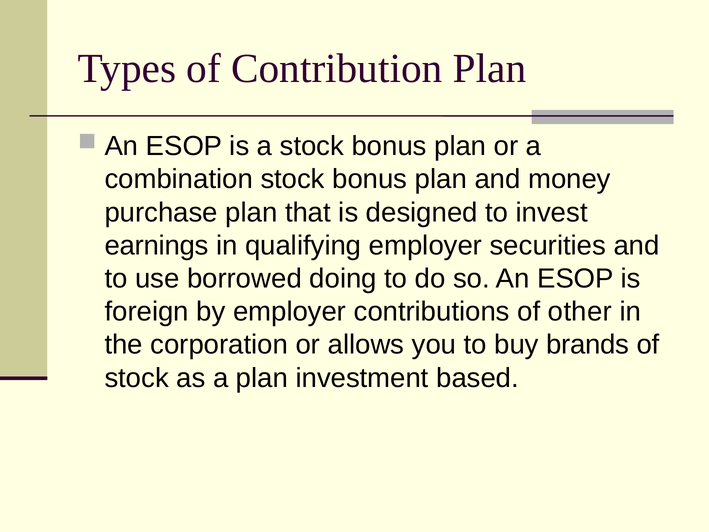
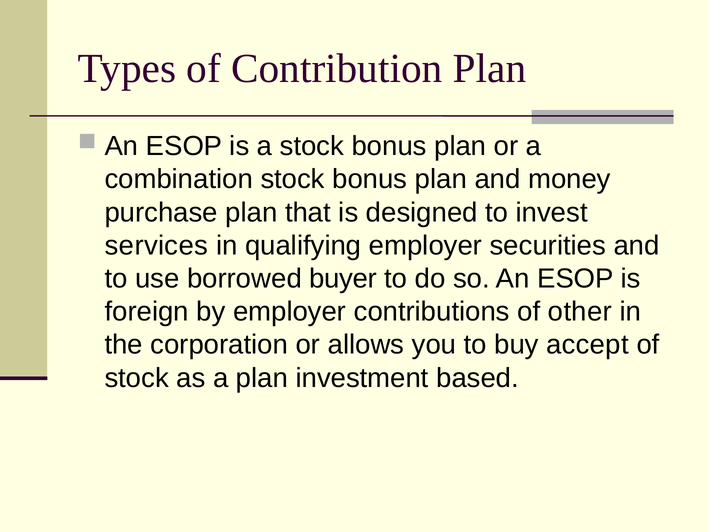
earnings: earnings -> services
doing: doing -> buyer
brands: brands -> accept
